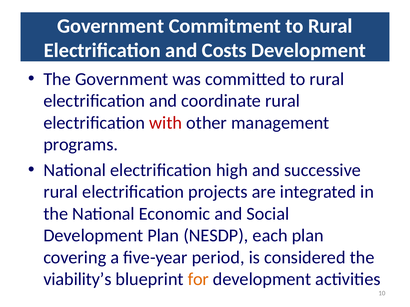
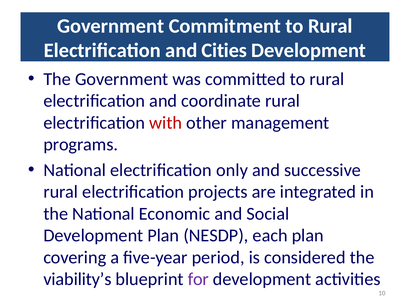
Costs: Costs -> Cities
high: high -> only
for colour: orange -> purple
